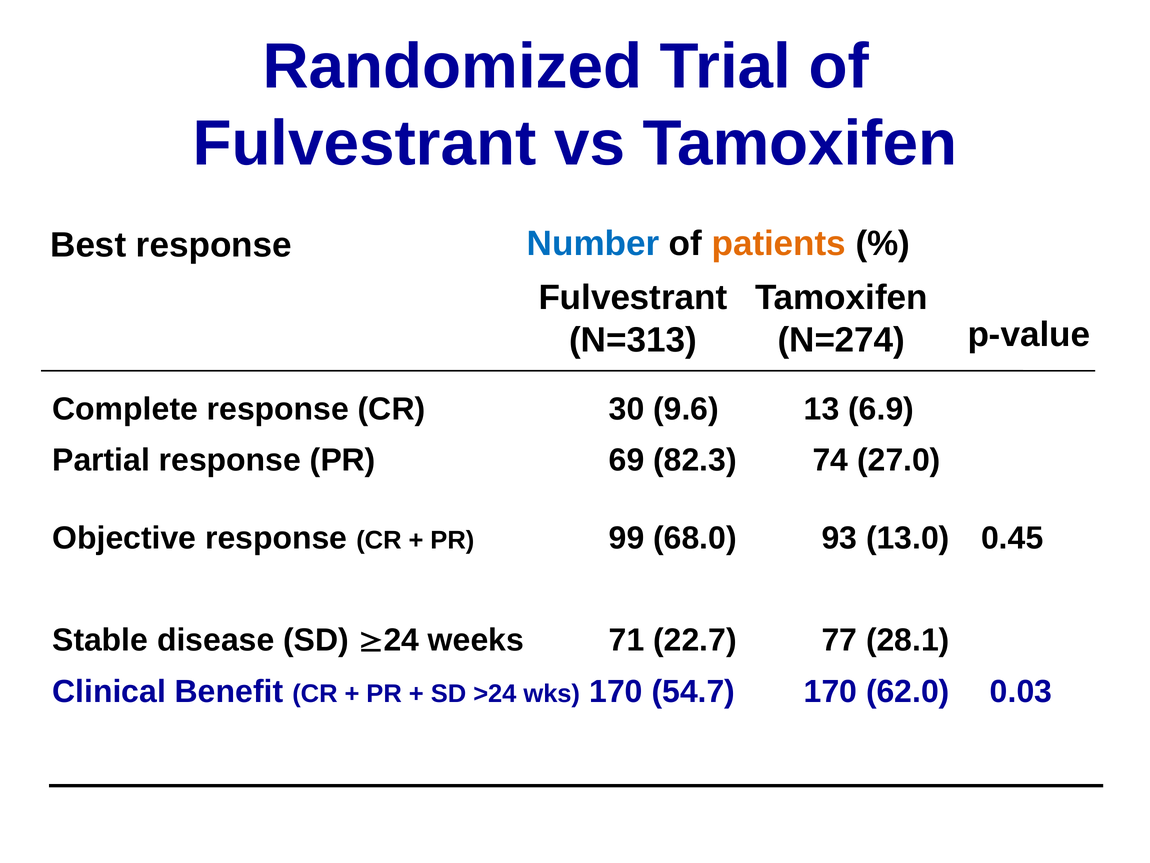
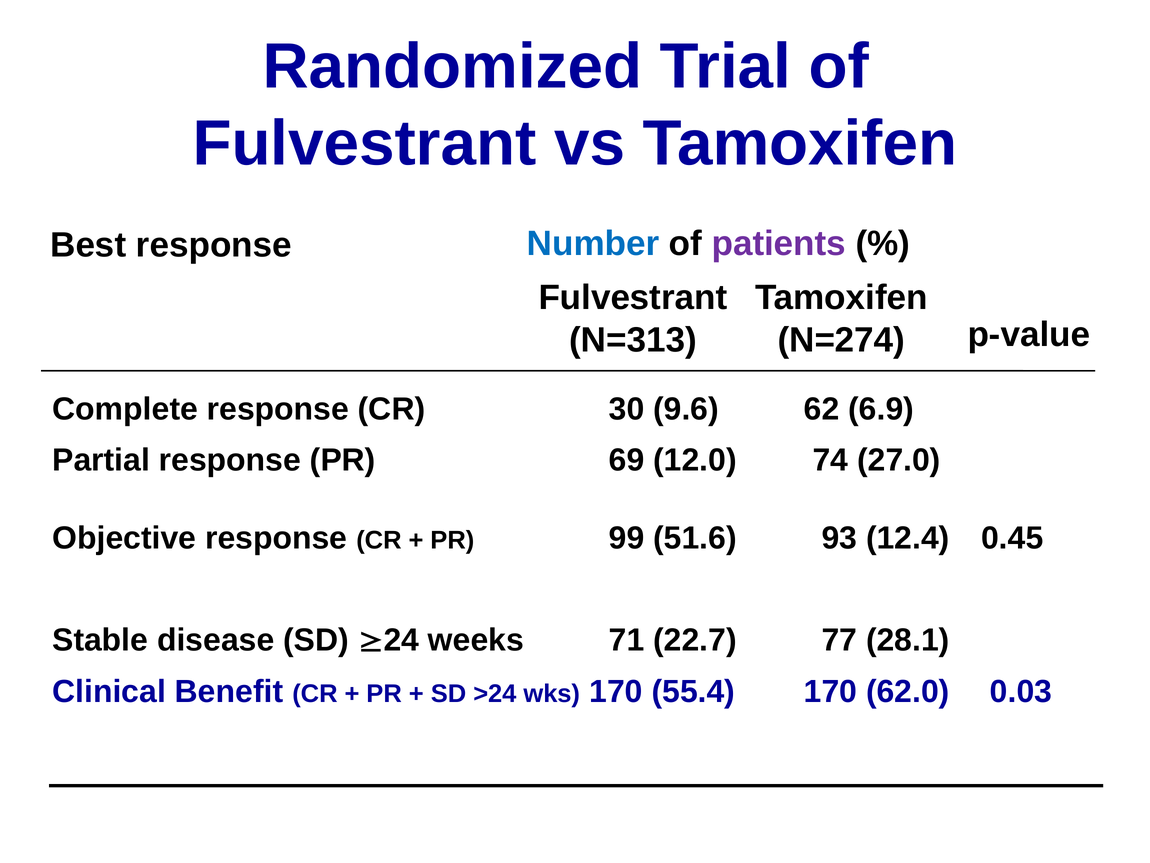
patients colour: orange -> purple
13: 13 -> 62
82.3: 82.3 -> 12.0
68.0: 68.0 -> 51.6
13.0: 13.0 -> 12.4
54.7: 54.7 -> 55.4
